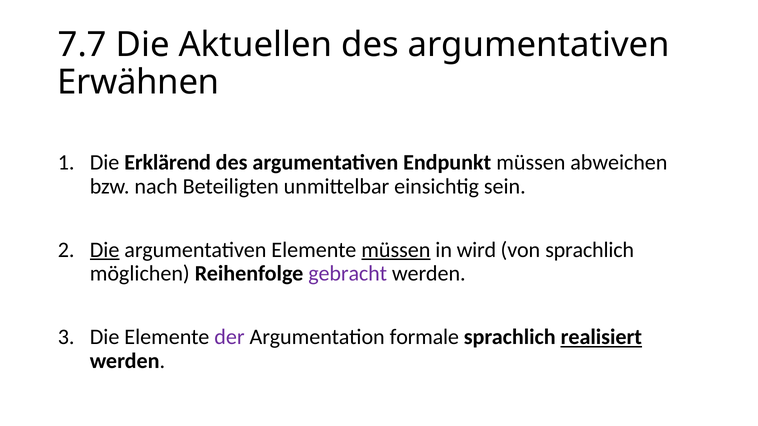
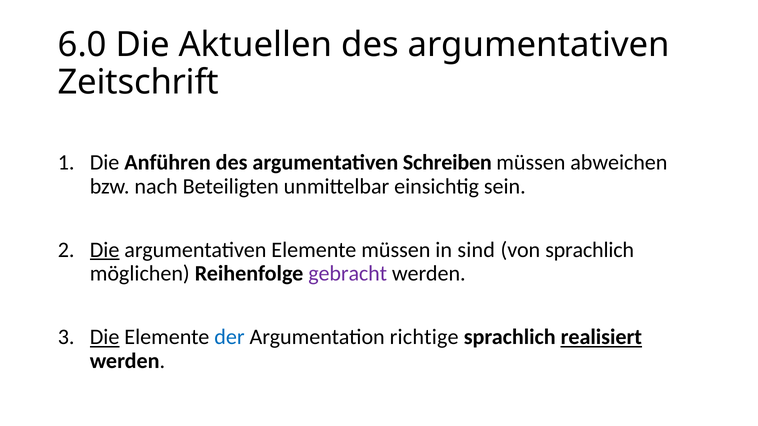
7.7: 7.7 -> 6.0
Erwähnen: Erwähnen -> Zeitschrift
Erklärend: Erklärend -> Anführen
Endpunkt: Endpunkt -> Schreiben
müssen at (396, 250) underline: present -> none
wird: wird -> sind
Die at (105, 337) underline: none -> present
der colour: purple -> blue
formale: formale -> richtige
